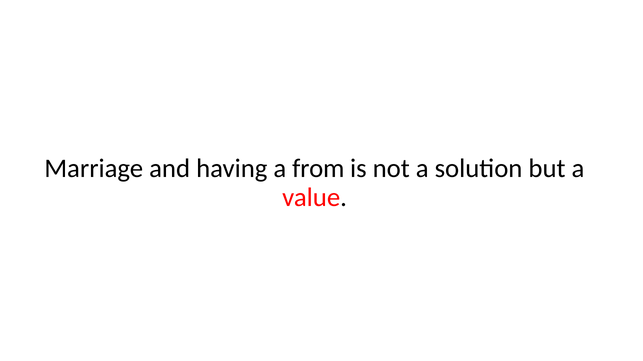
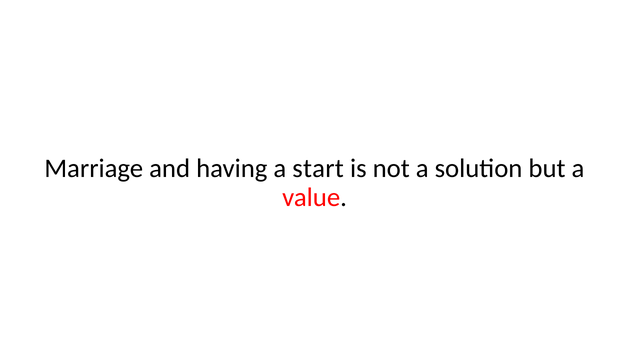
from: from -> start
